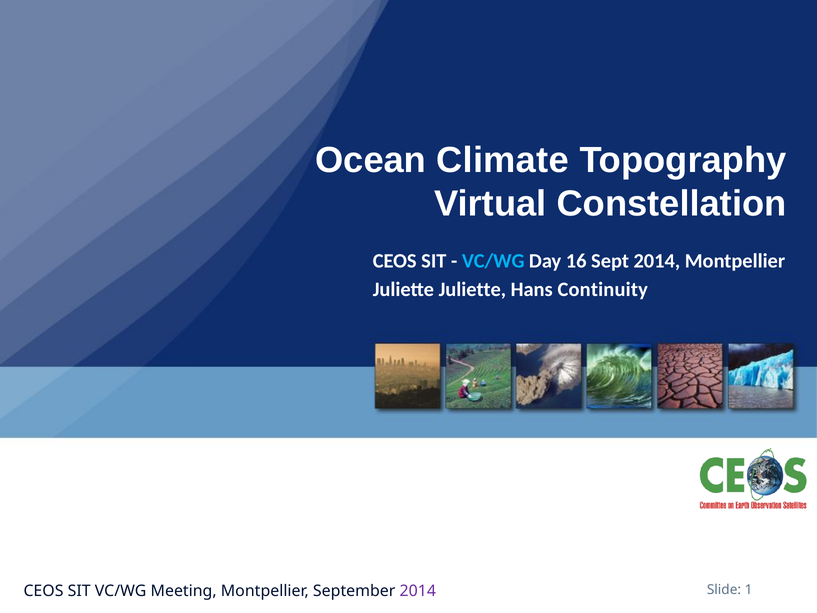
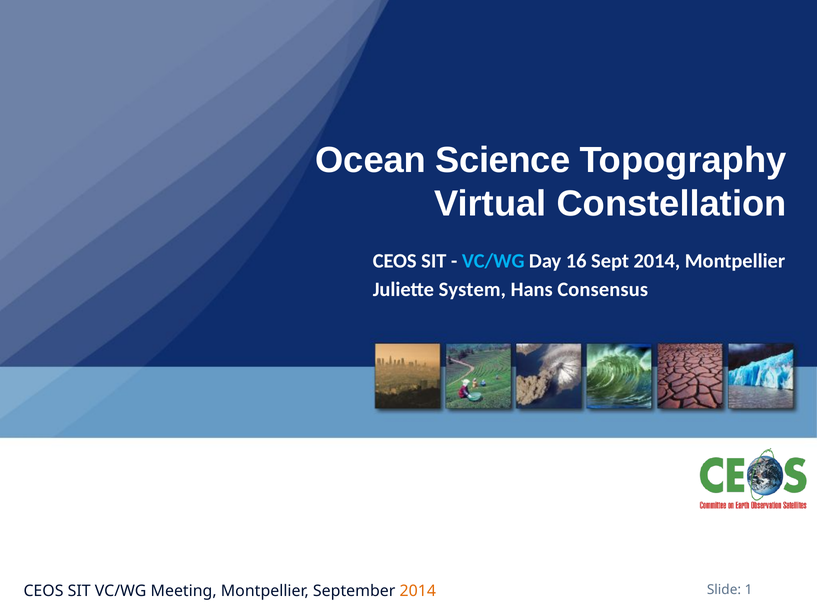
Climate: Climate -> Science
Juliette Juliette: Juliette -> System
Continuity: Continuity -> Consensus
2014 at (418, 591) colour: purple -> orange
